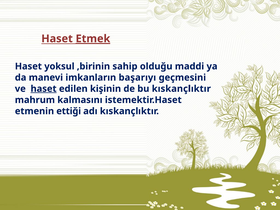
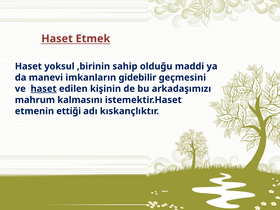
Etmek underline: present -> none
başarıyı: başarıyı -> gidebilir
bu kıskançlıktır: kıskançlıktır -> arkadaşımızı
